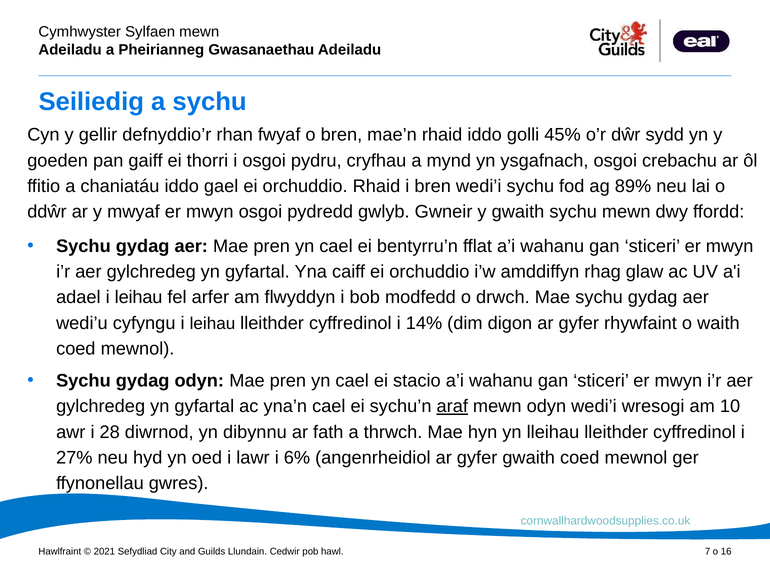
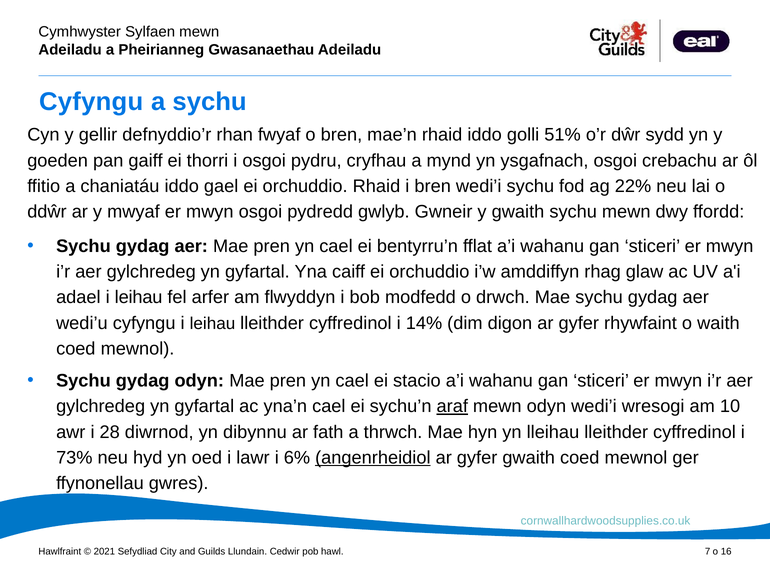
Seiliedig at (91, 102): Seiliedig -> Cyfyngu
45%: 45% -> 51%
89%: 89% -> 22%
27%: 27% -> 73%
angenrheidiol underline: none -> present
